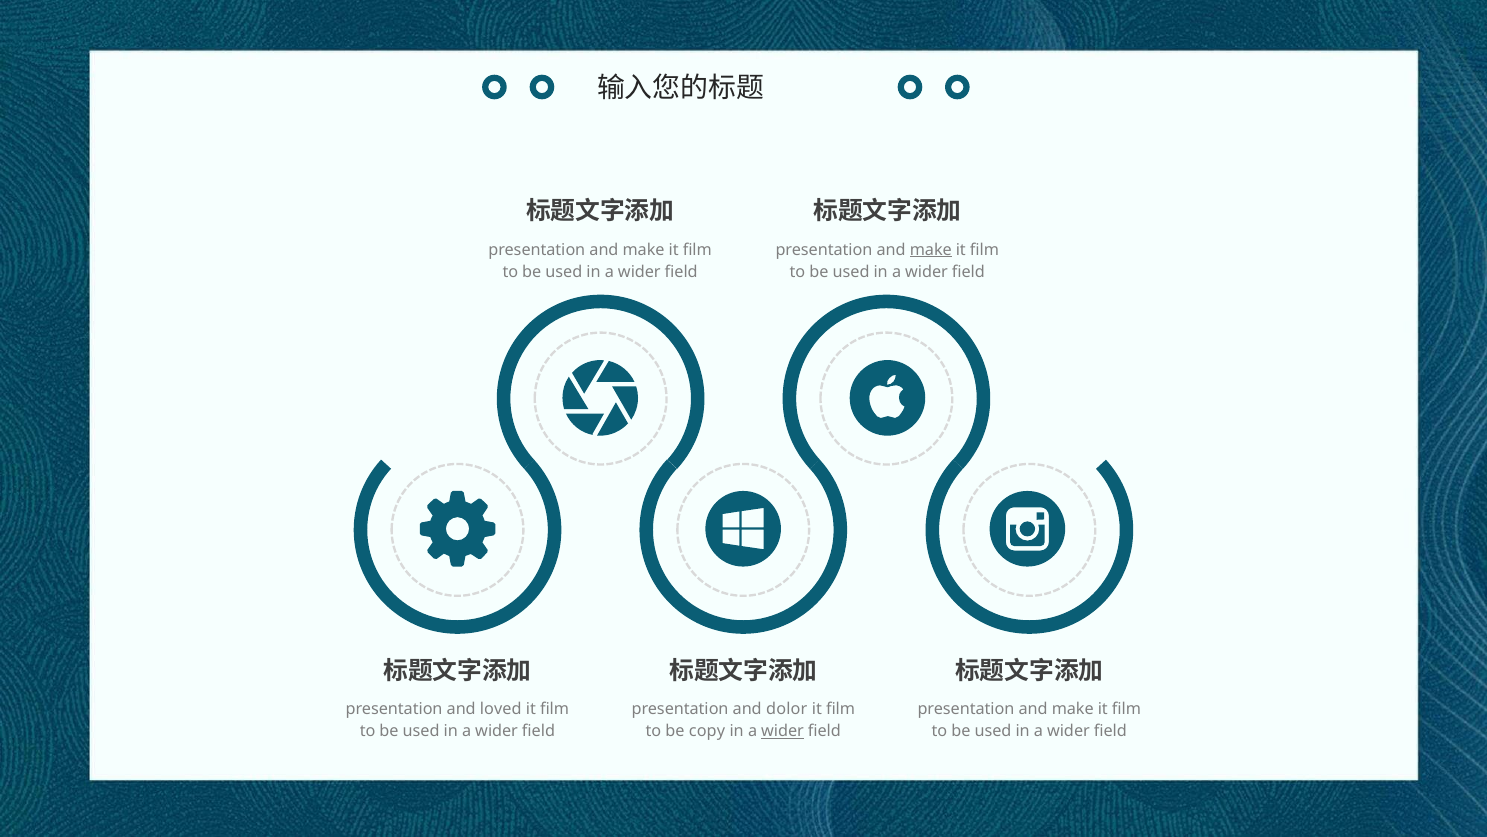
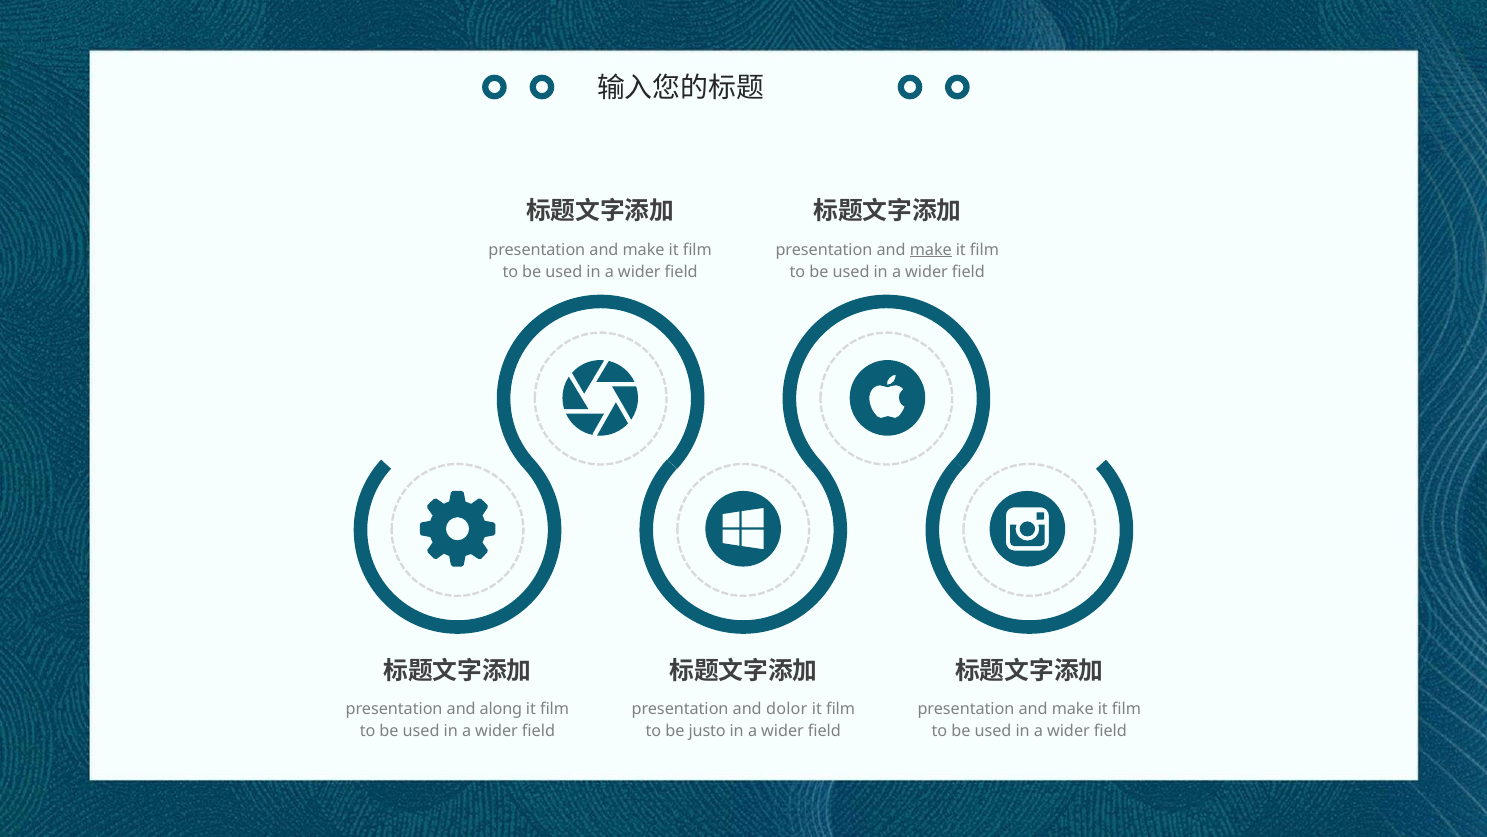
loved: loved -> along
copy: copy -> justo
wider at (783, 731) underline: present -> none
